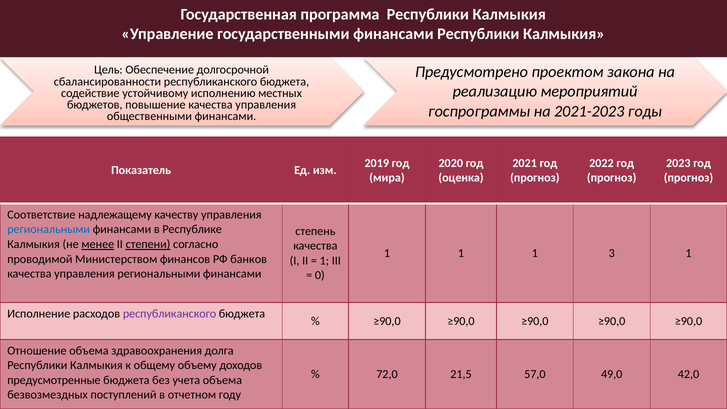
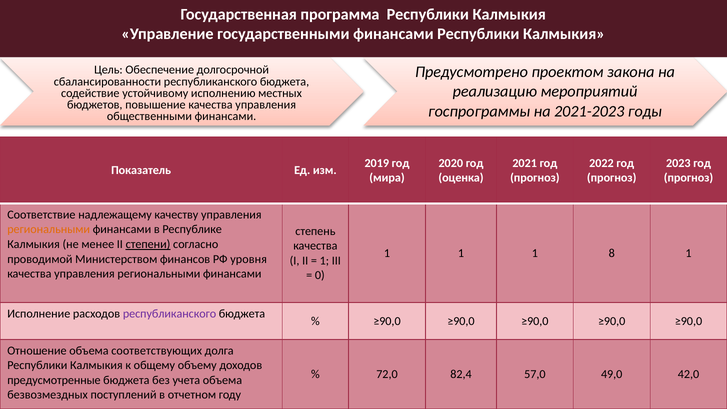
региональными at (49, 229) colour: blue -> orange
менее underline: present -> none
3: 3 -> 8
банков: банков -> уровня
здравоохранения: здравоохранения -> соответствующих
21,5: 21,5 -> 82,4
